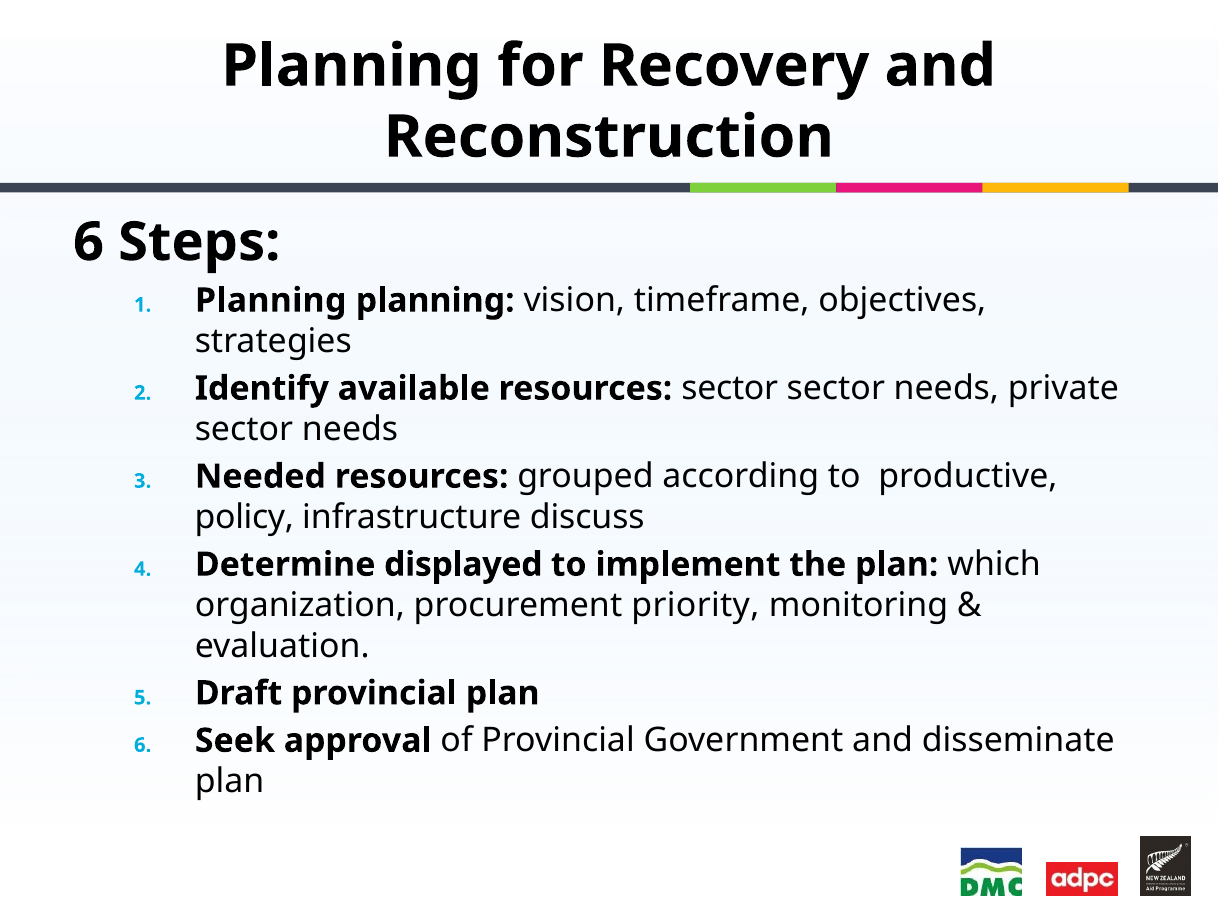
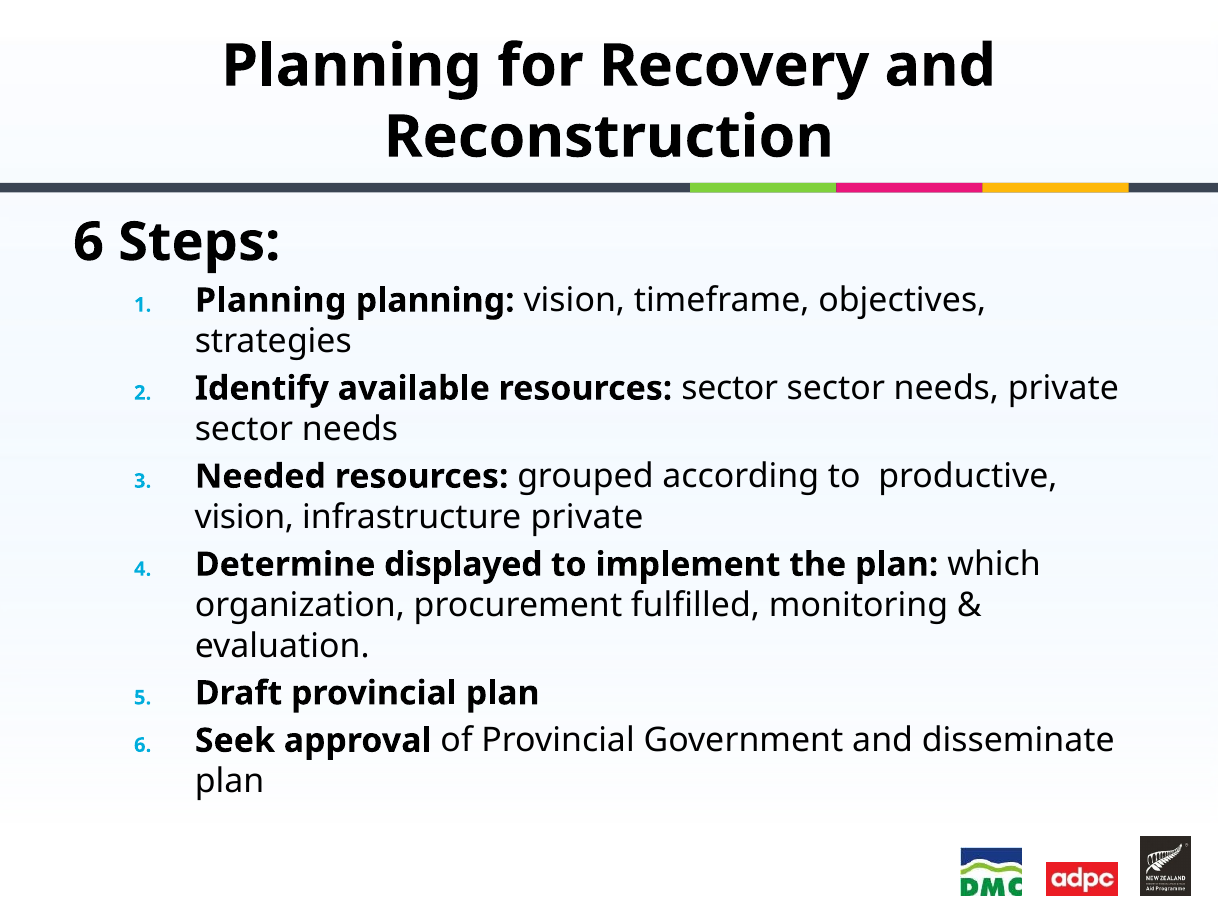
policy at (244, 517): policy -> vision
infrastructure discuss: discuss -> private
priority: priority -> fulfilled
